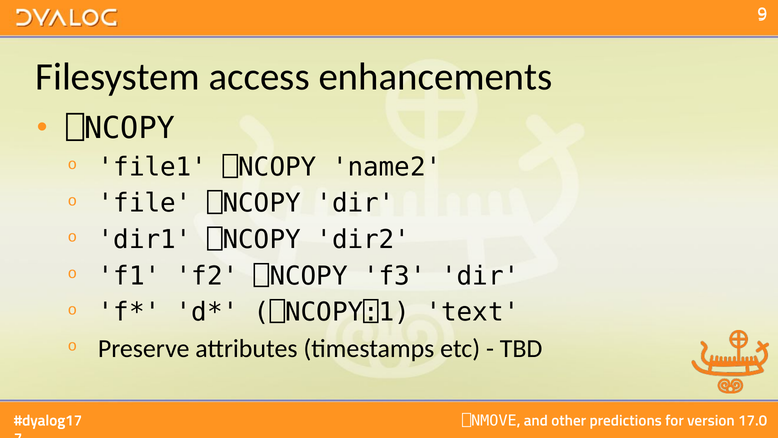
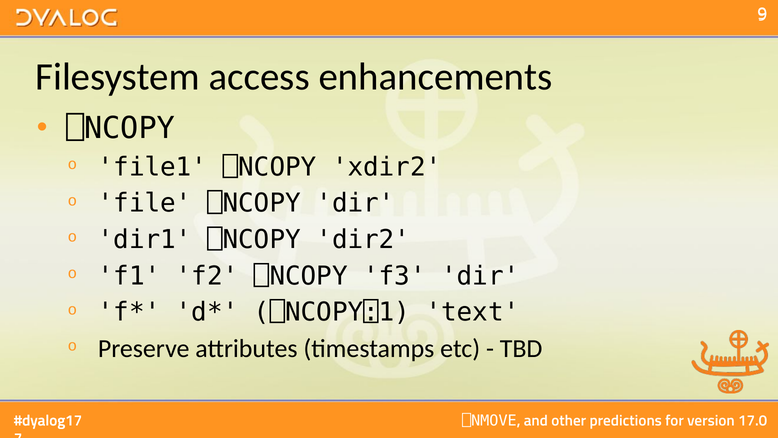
name2: name2 -> xdir2
